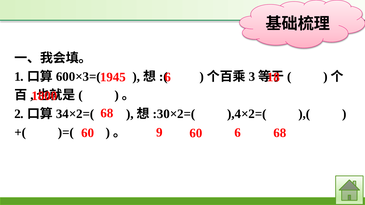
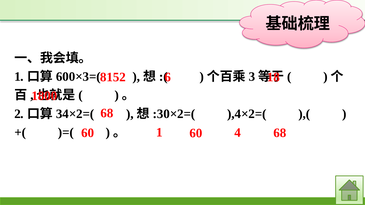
1945: 1945 -> 8152
60 9: 9 -> 1
60 6: 6 -> 4
